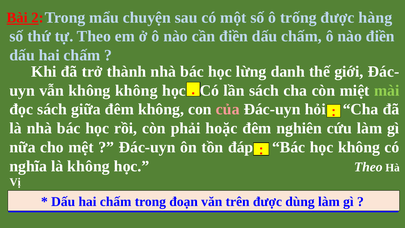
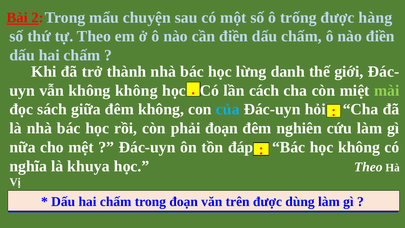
lần sách: sách -> cách
của at (228, 109) colour: pink -> light blue
phải hoặc: hoặc -> đoạn
là không: không -> khuya
